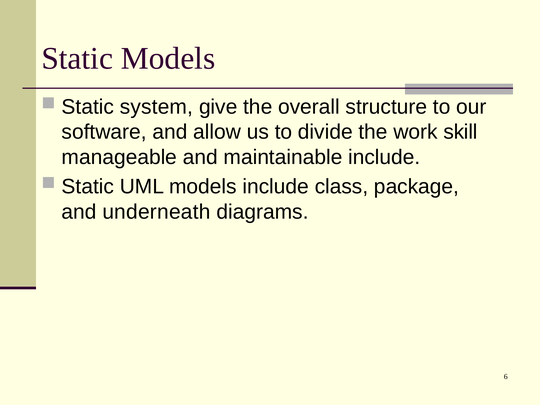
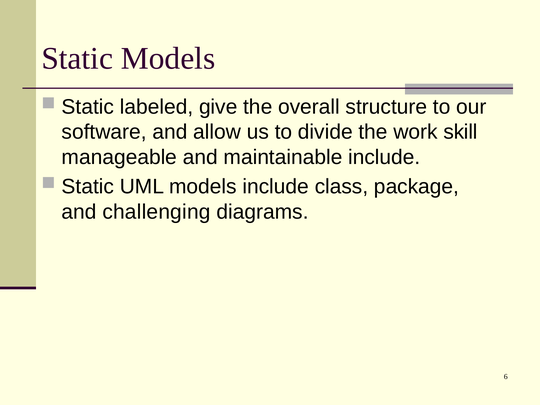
system: system -> labeled
underneath: underneath -> challenging
